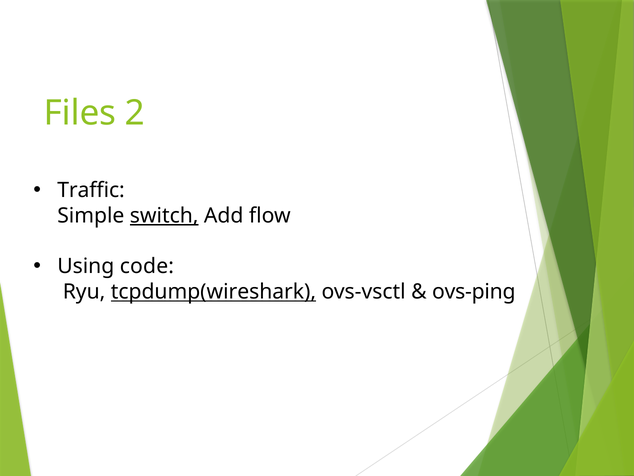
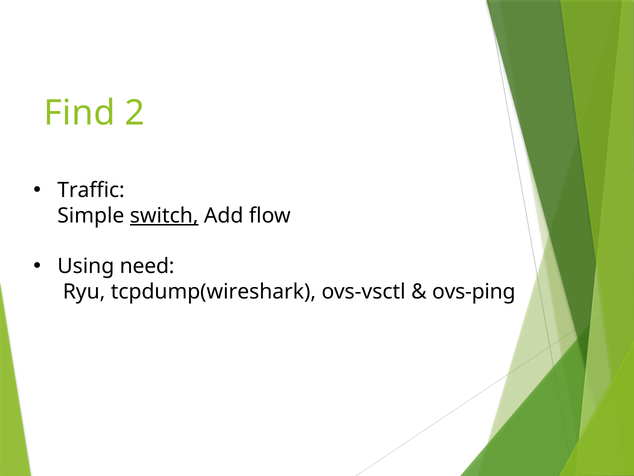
Files: Files -> Find
code: code -> need
tcpdump(wireshark underline: present -> none
